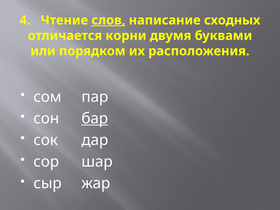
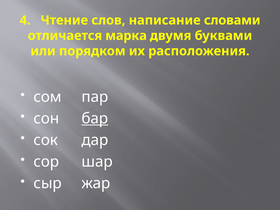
слов underline: present -> none
сходных: сходных -> словами
корни: корни -> марка
